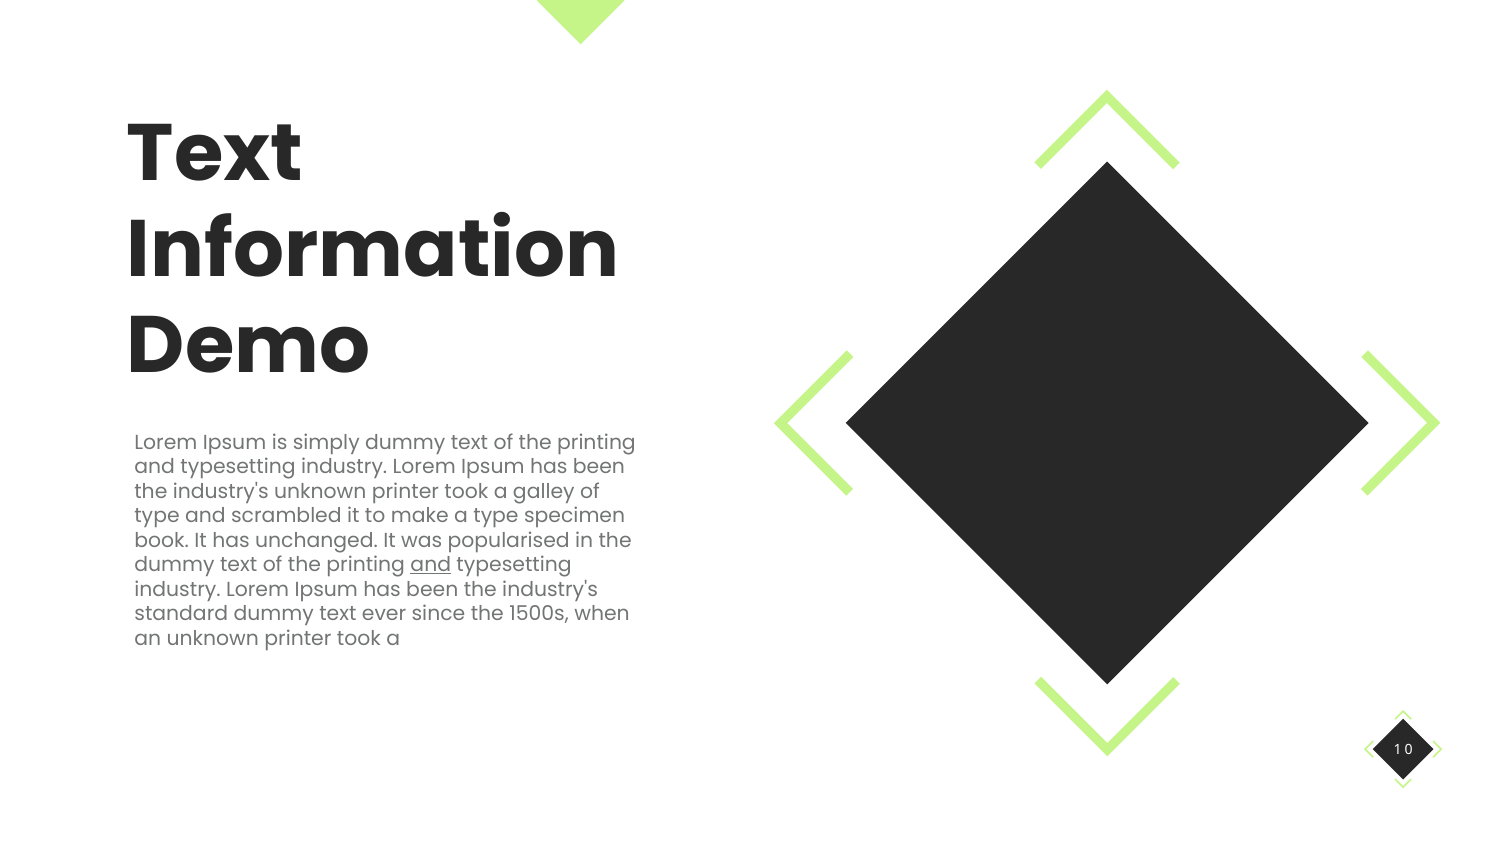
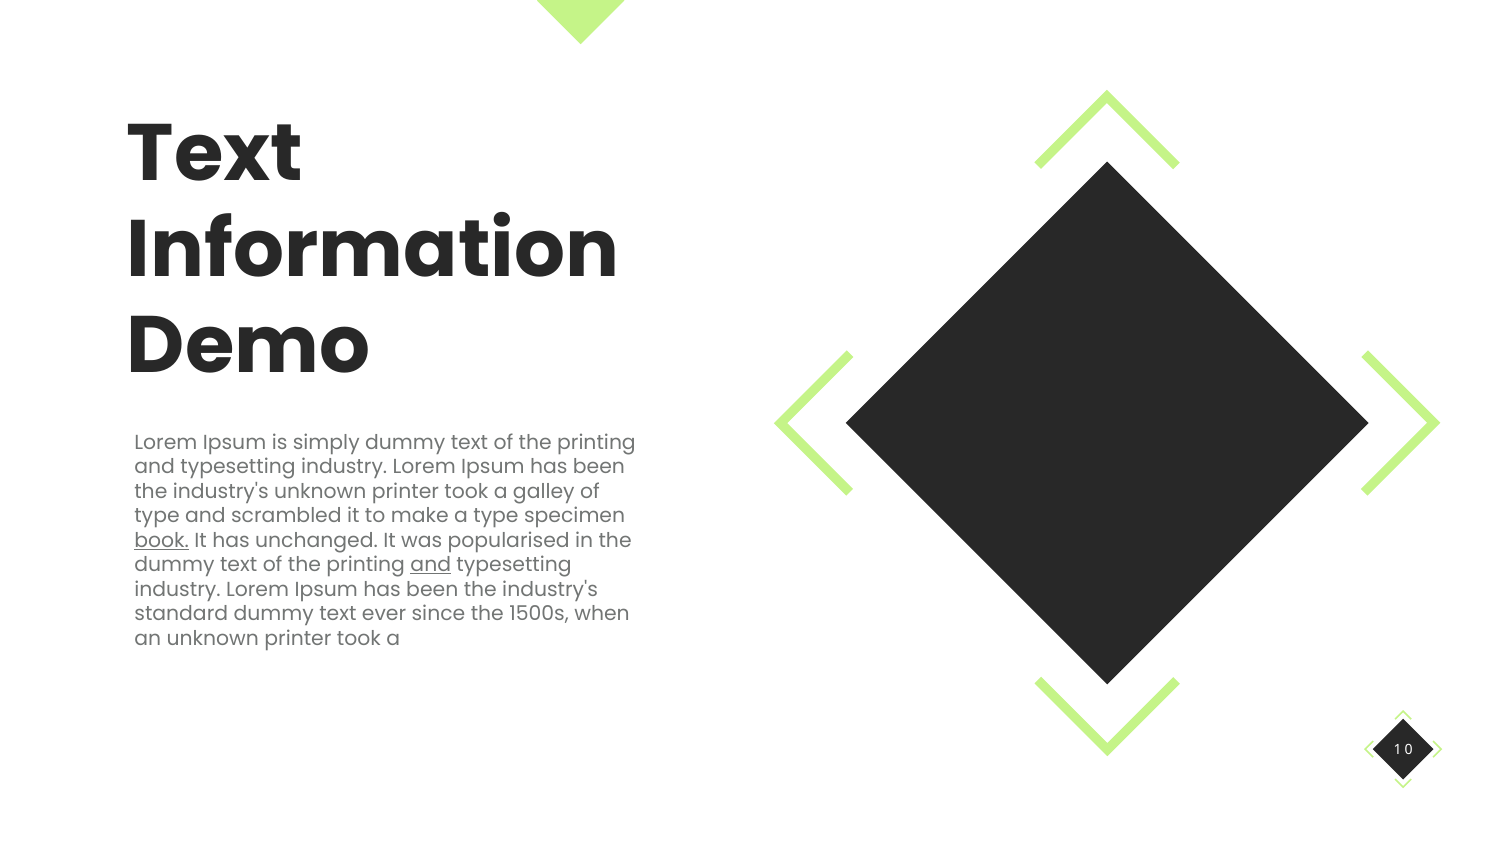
book underline: none -> present
